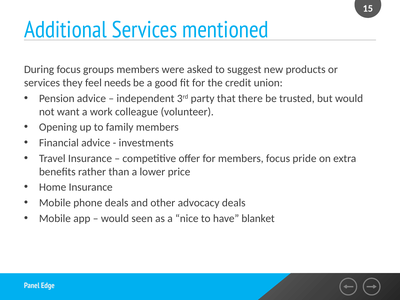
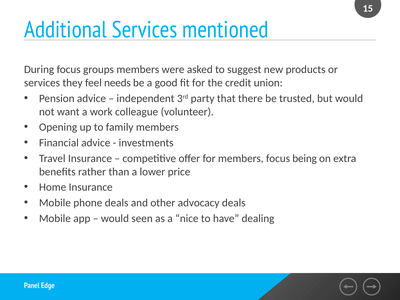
pride: pride -> being
blanket: blanket -> dealing
